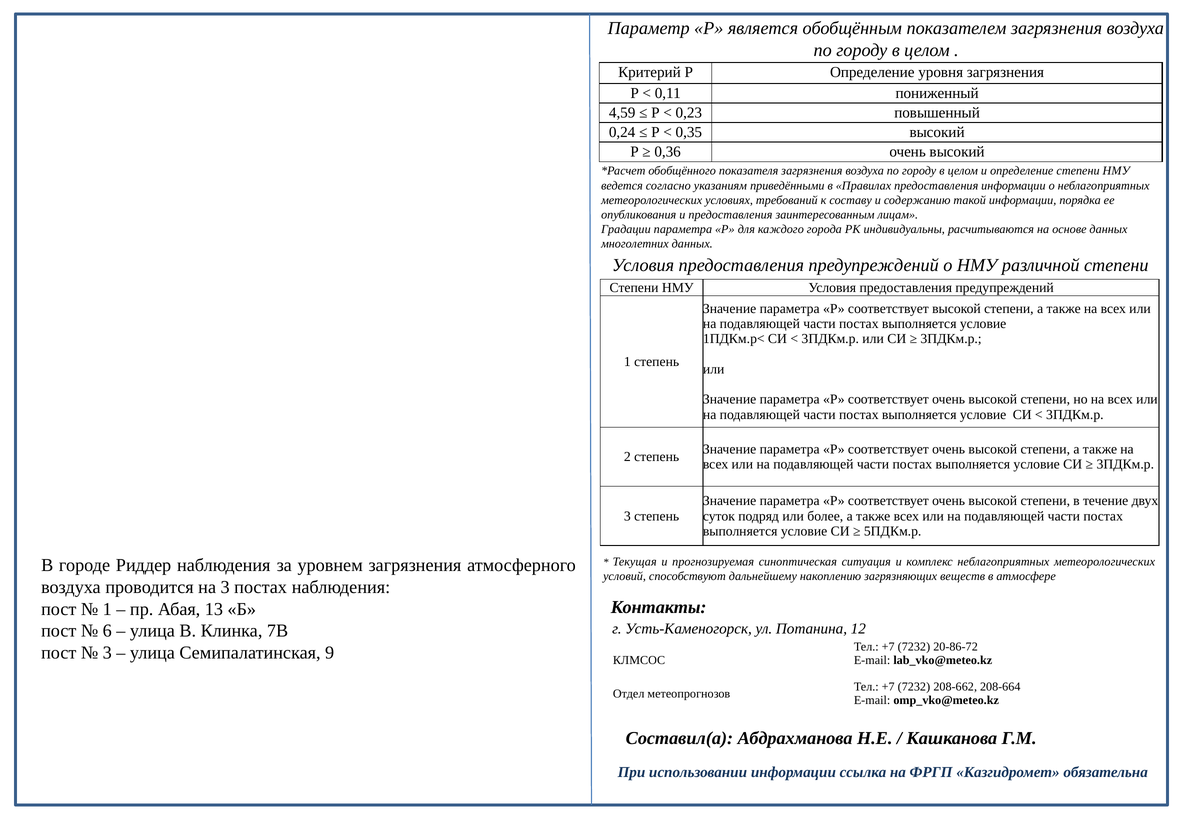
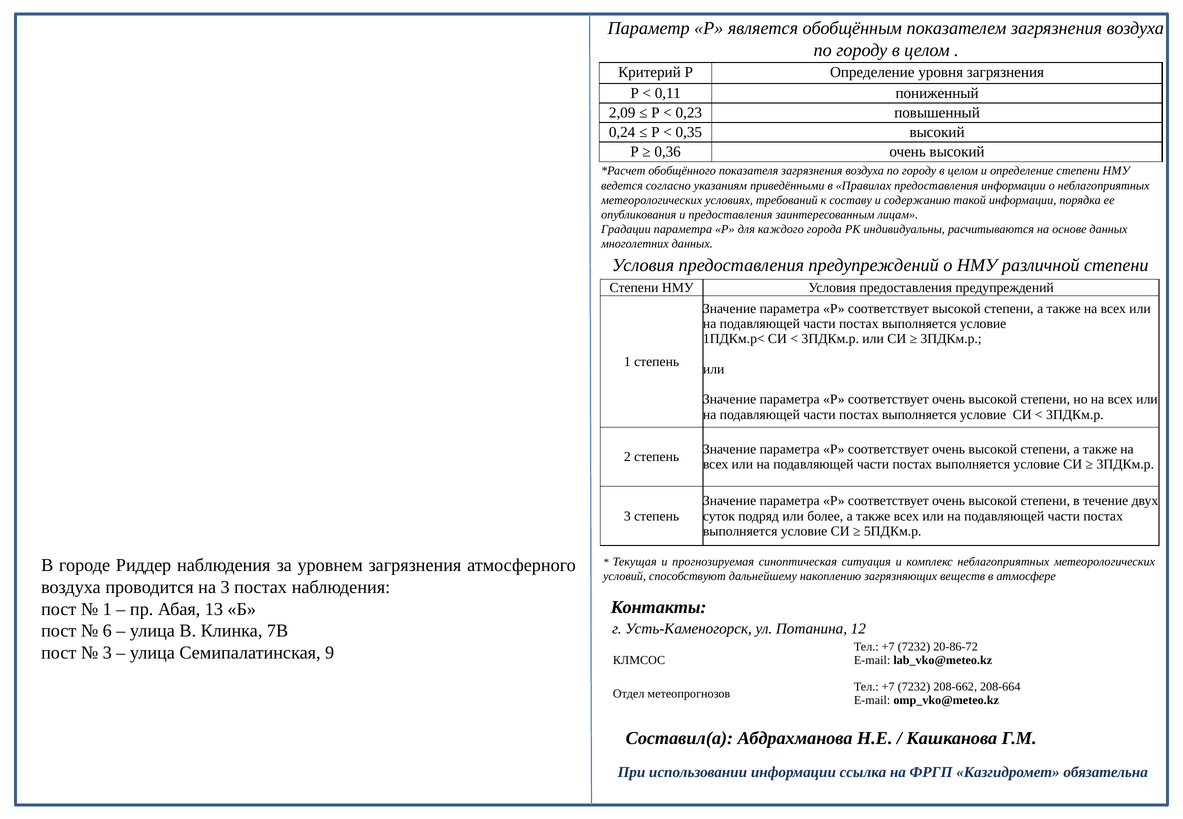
4,59: 4,59 -> 2,09
